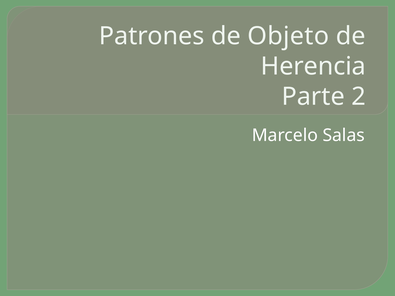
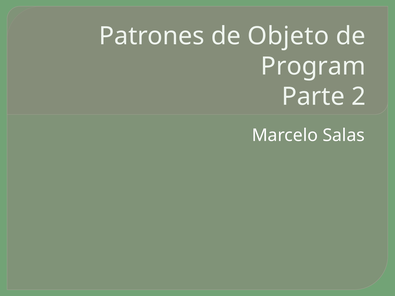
Herencia: Herencia -> Program
